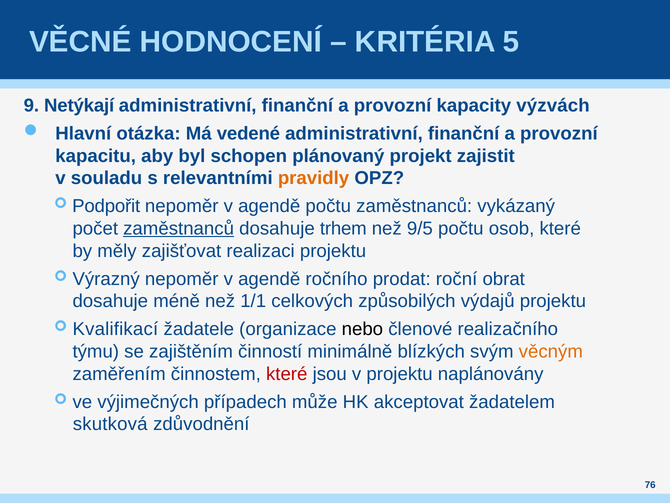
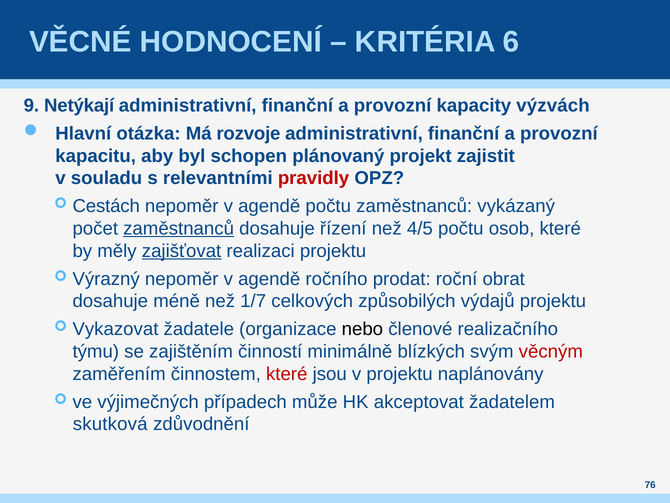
5: 5 -> 6
vedené: vedené -> rozvoje
pravidly colour: orange -> red
Podpořit: Podpořit -> Cestách
trhem: trhem -> řízení
9/5: 9/5 -> 4/5
zajišťovat underline: none -> present
1/1: 1/1 -> 1/7
Kvalifikací: Kvalifikací -> Vykazovat
věcným colour: orange -> red
